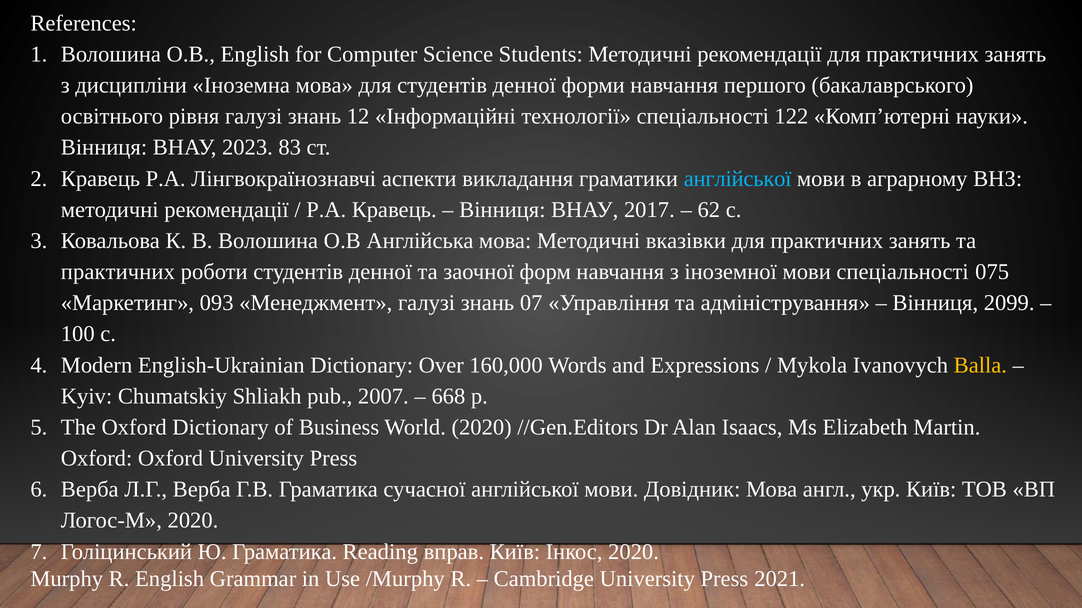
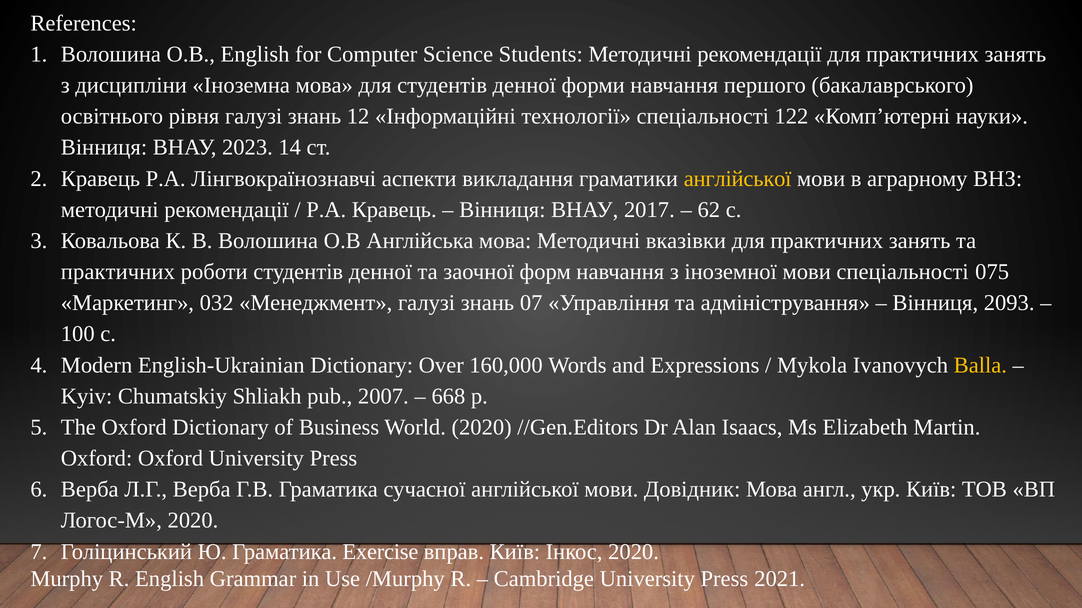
83: 83 -> 14
англійської at (738, 179) colour: light blue -> yellow
093: 093 -> 032
2099: 2099 -> 2093
Reading: Reading -> Exercise
